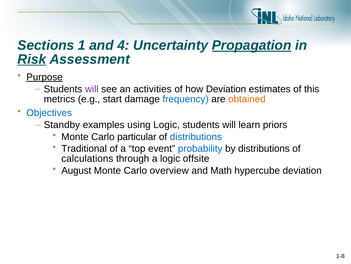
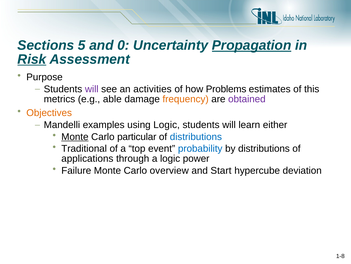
1: 1 -> 5
4: 4 -> 0
Purpose underline: present -> none
how Deviation: Deviation -> Problems
start: start -> able
frequency colour: blue -> orange
obtained colour: orange -> purple
Objectives colour: blue -> orange
Standby: Standby -> Mandelli
priors: priors -> either
Monte at (75, 136) underline: none -> present
calculations: calculations -> applications
offsite: offsite -> power
August: August -> Failure
Math: Math -> Start
